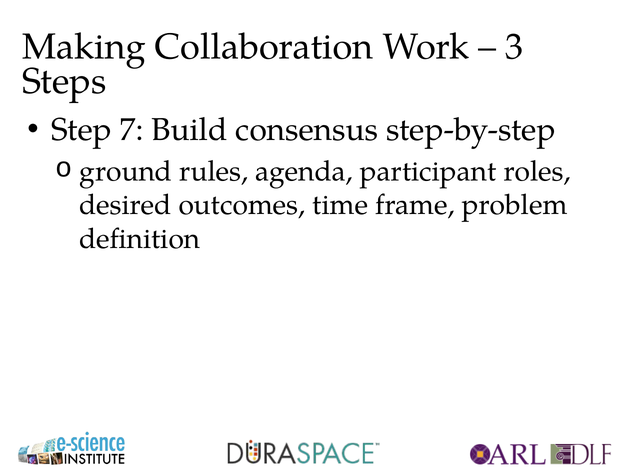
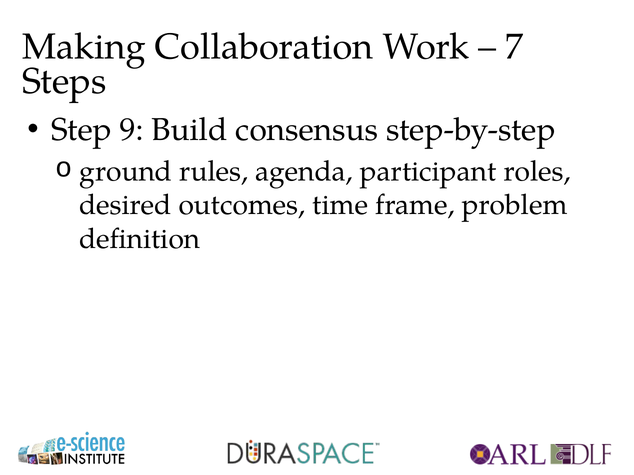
3: 3 -> 7
7: 7 -> 9
